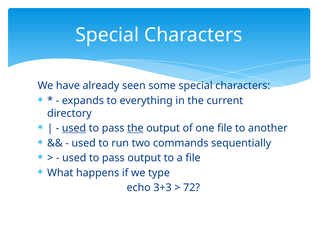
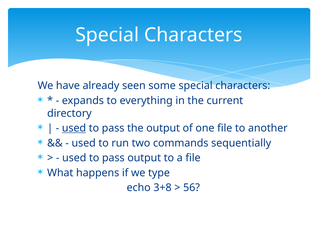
the at (135, 128) underline: present -> none
3+3: 3+3 -> 3+8
72: 72 -> 56
